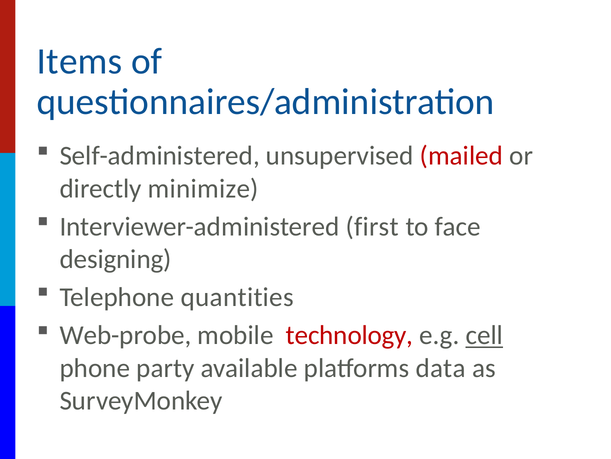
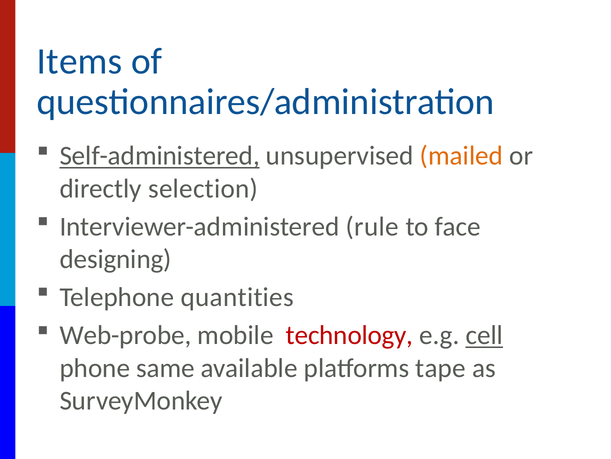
Self-administered underline: none -> present
mailed colour: red -> orange
minimize: minimize -> selection
first: first -> rule
party: party -> same
data: data -> tape
